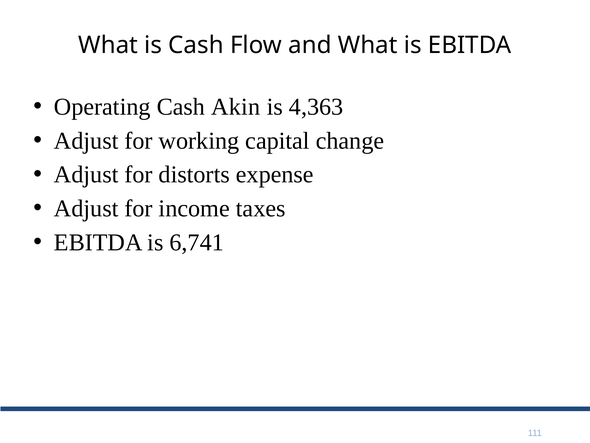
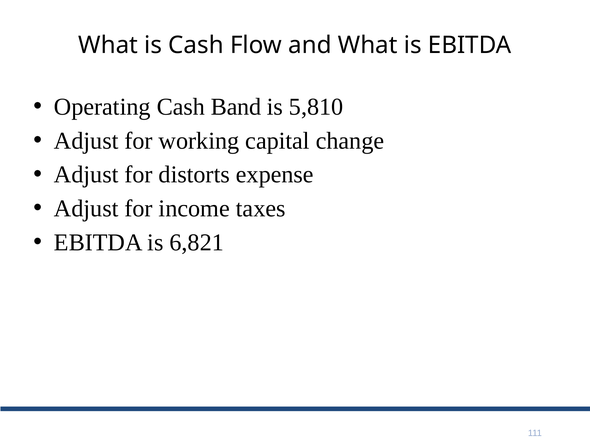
Akin: Akin -> Band
4,363: 4,363 -> 5,810
6,741: 6,741 -> 6,821
